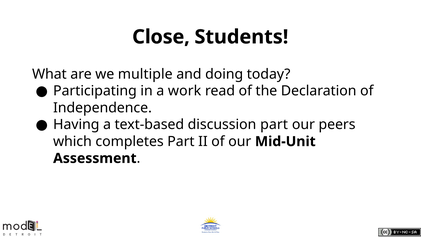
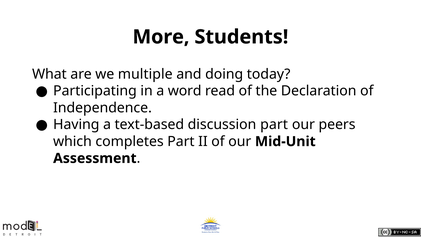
Close: Close -> More
work: work -> word
